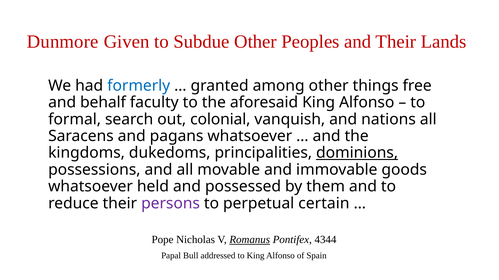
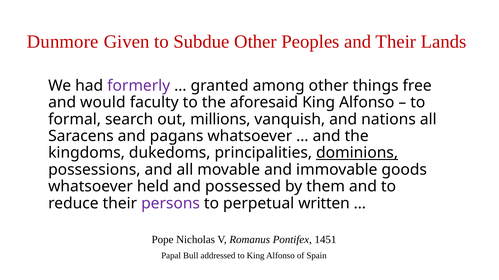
formerly colour: blue -> purple
behalf: behalf -> would
colonial: colonial -> millions
certain: certain -> written
Romanus underline: present -> none
4344: 4344 -> 1451
